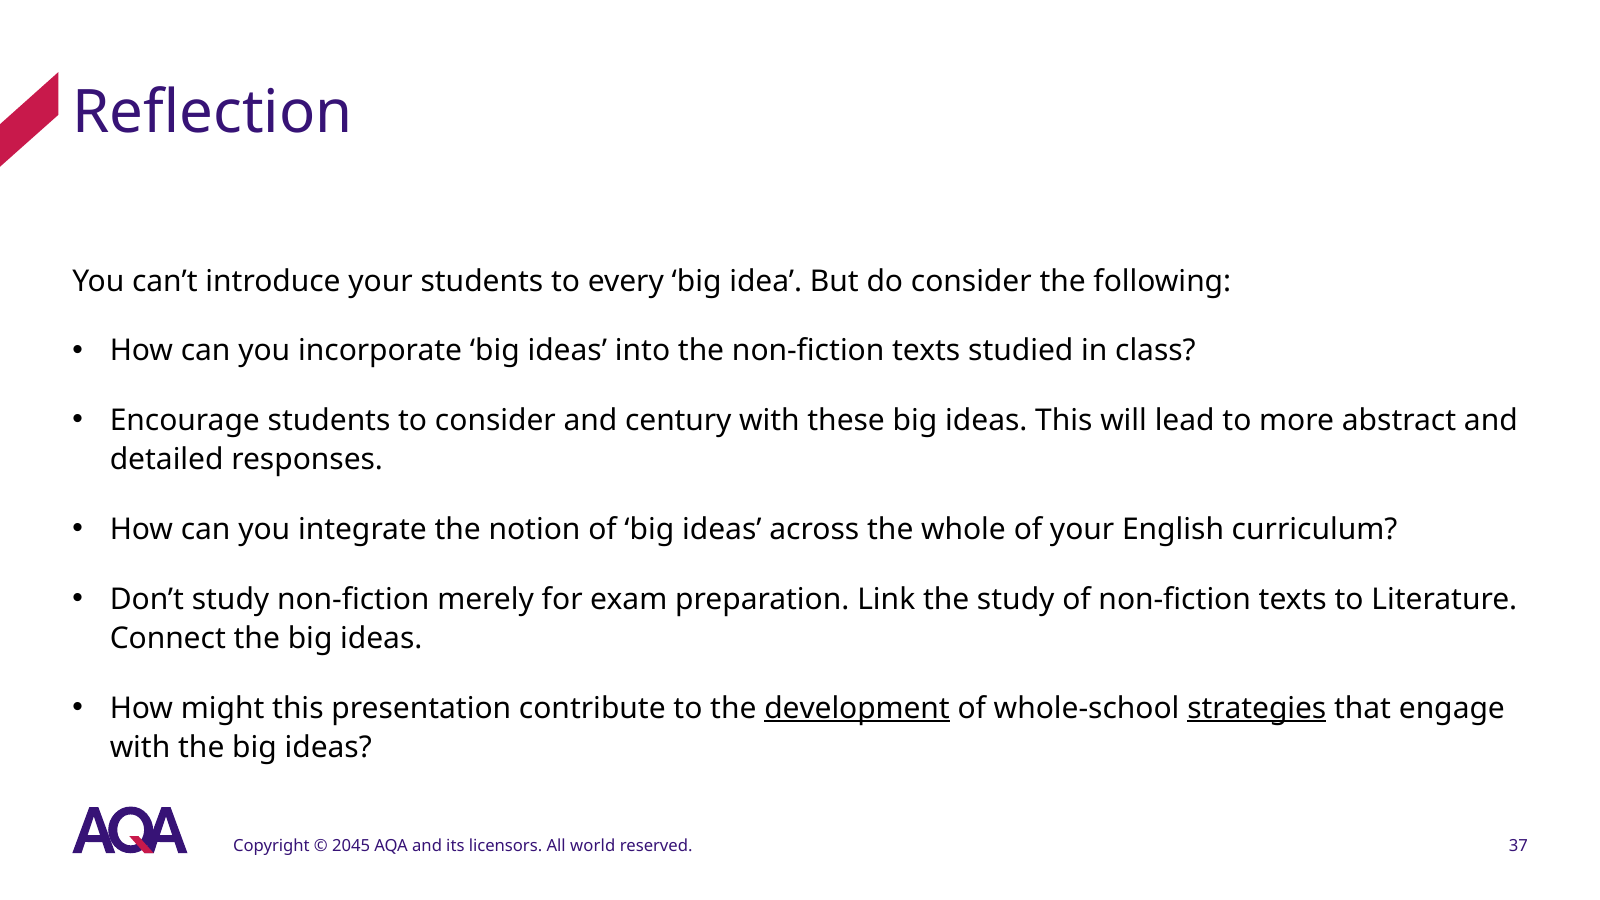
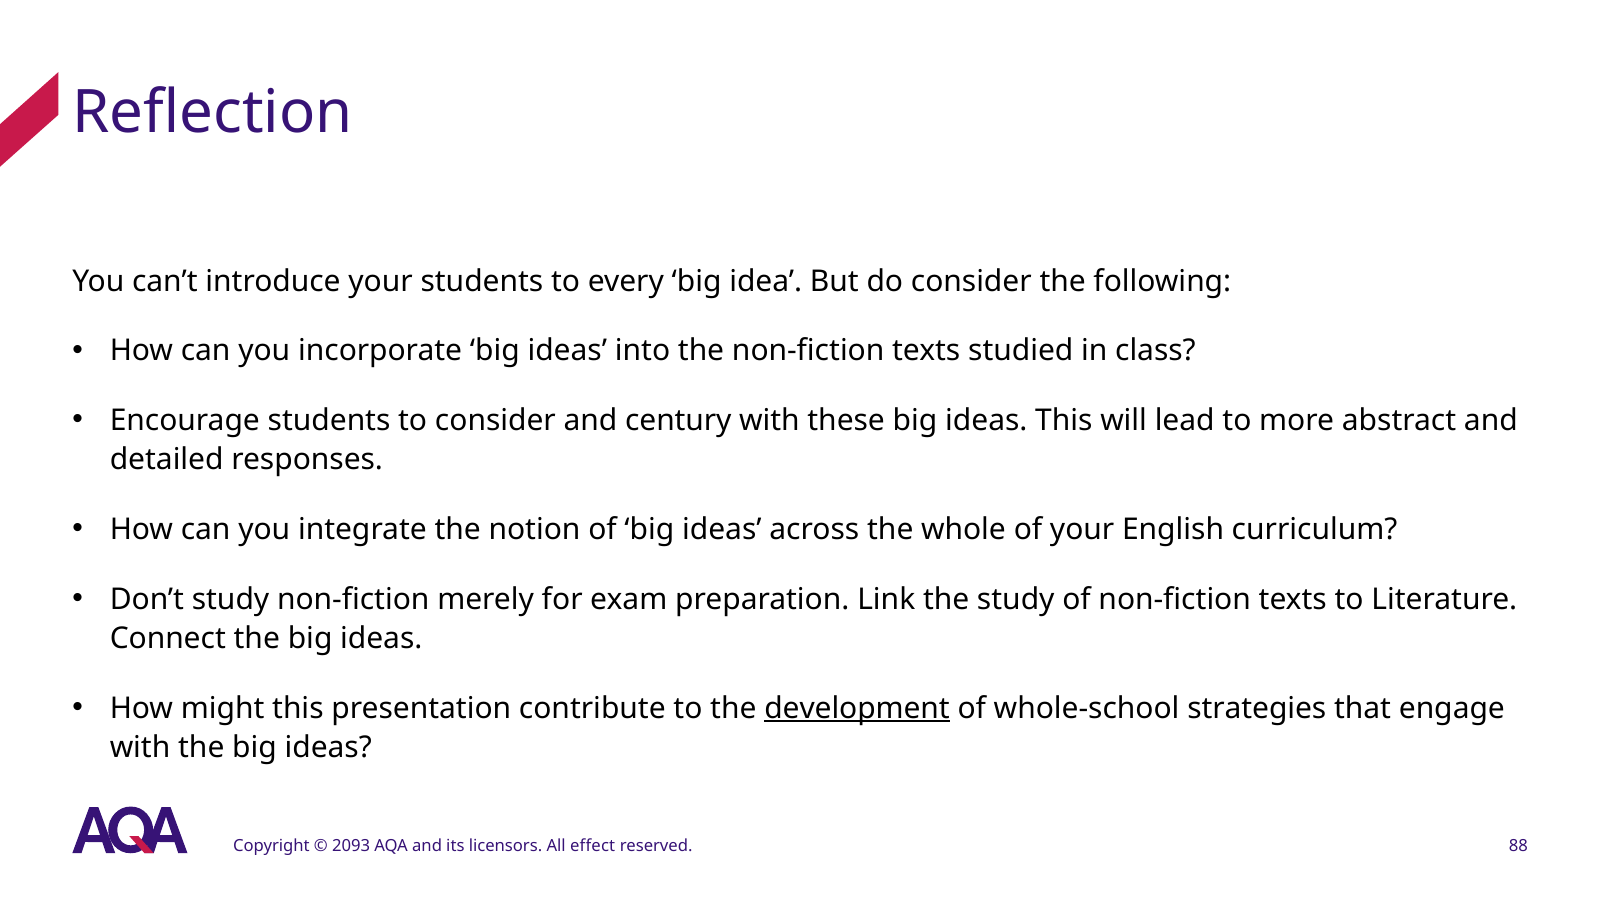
strategies underline: present -> none
2045: 2045 -> 2093
world: world -> effect
37: 37 -> 88
